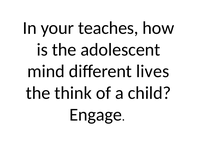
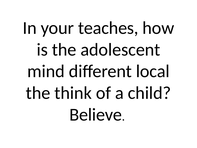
lives: lives -> local
Engage: Engage -> Believe
